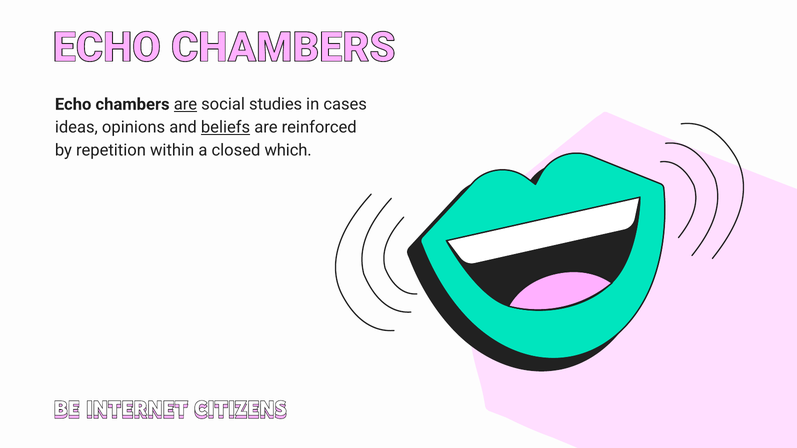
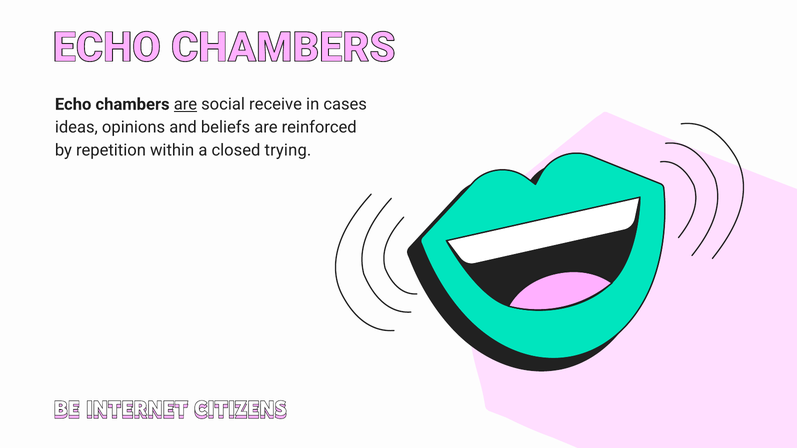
studies: studies -> receive
beliefs underline: present -> none
which: which -> trying
